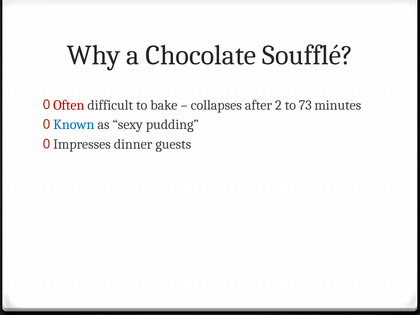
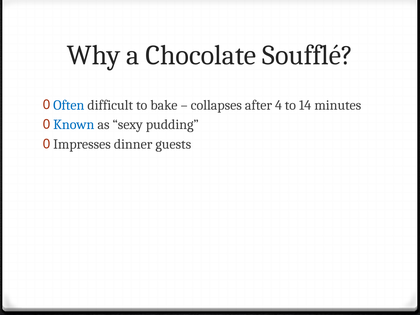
Often colour: red -> blue
2: 2 -> 4
73: 73 -> 14
